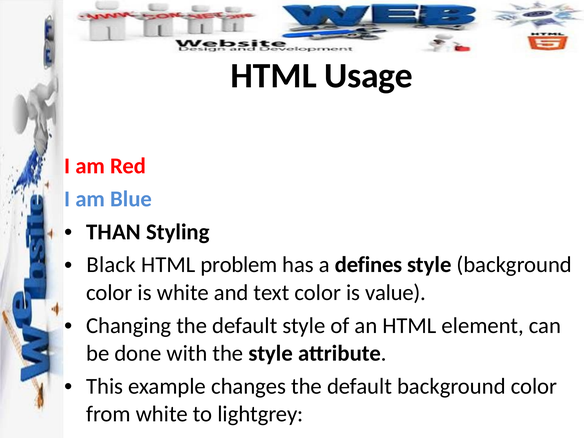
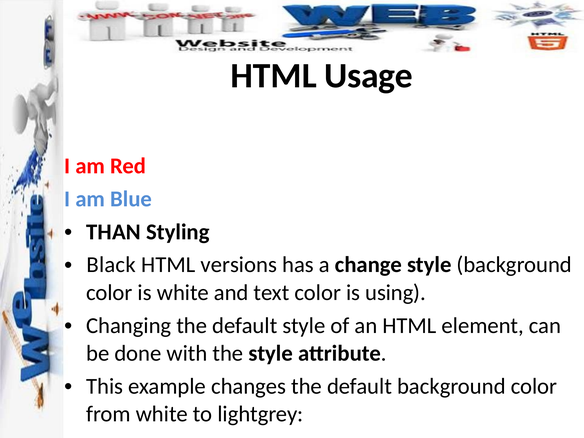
problem: problem -> versions
defines: defines -> change
value: value -> using
